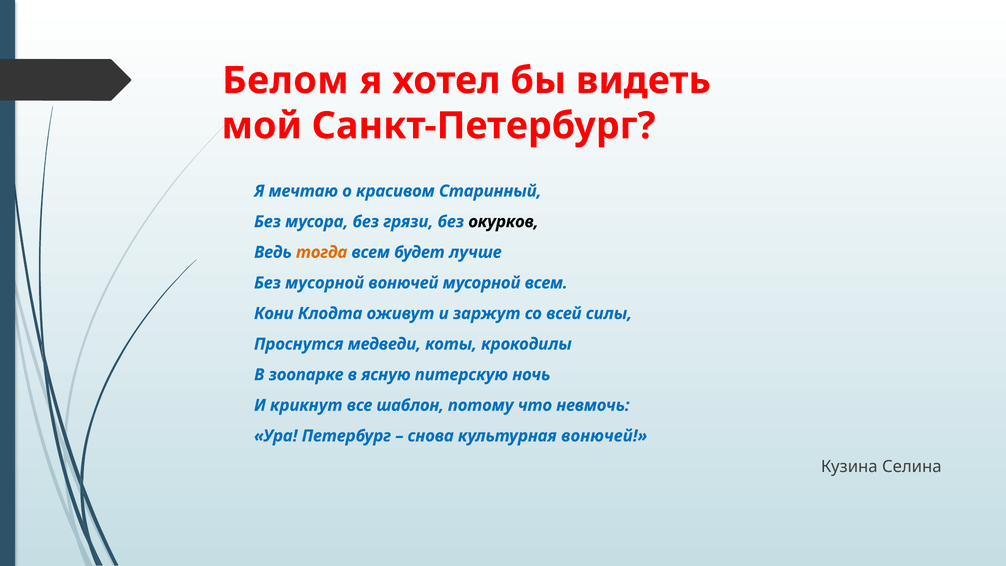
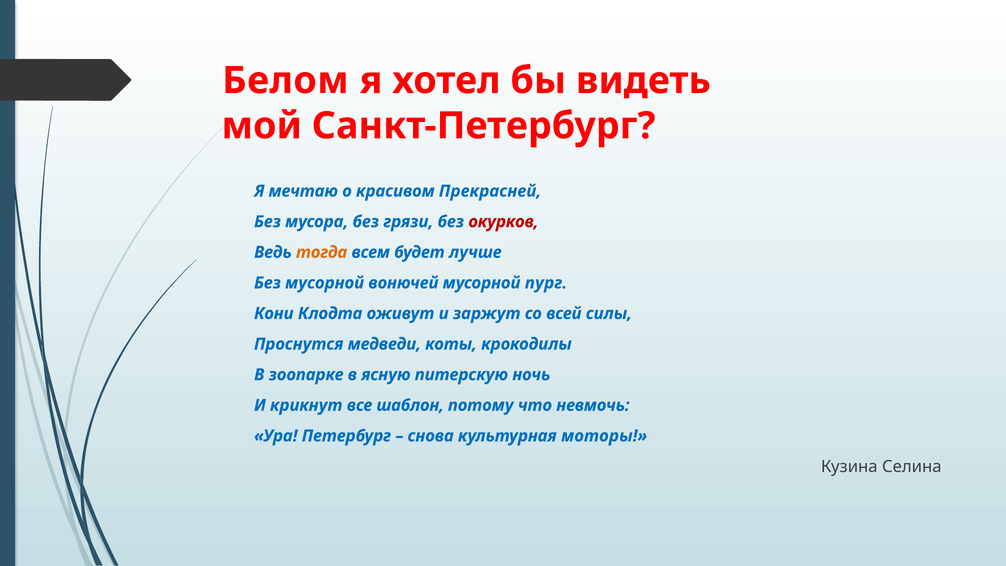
Старинный: Старинный -> Прекрасней
окурков colour: black -> red
мусорной всем: всем -> пург
культурная вонючей: вонючей -> моторы
